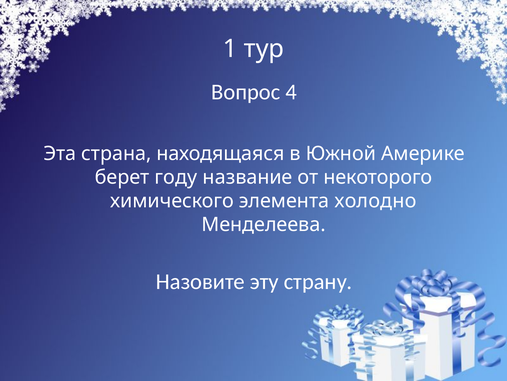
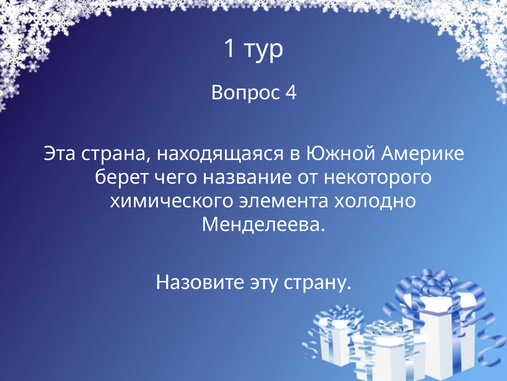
году: году -> чего
